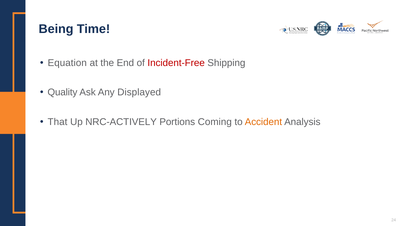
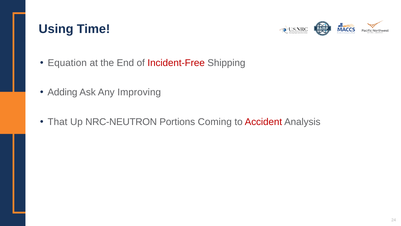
Being: Being -> Using
Quality: Quality -> Adding
Displayed: Displayed -> Improving
NRC-ACTIVELY: NRC-ACTIVELY -> NRC-NEUTRON
Accident colour: orange -> red
